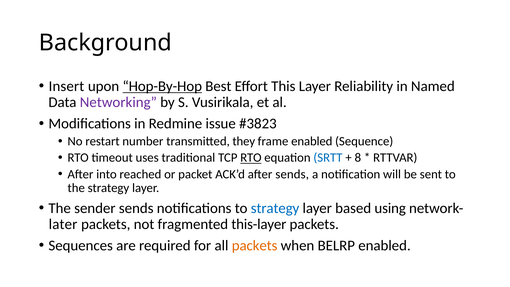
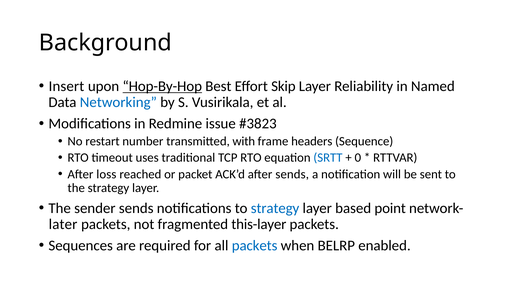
This: This -> Skip
Networking colour: purple -> blue
they: they -> with
frame enabled: enabled -> headers
RTO at (251, 158) underline: present -> none
8: 8 -> 0
into: into -> loss
using: using -> point
packets at (255, 246) colour: orange -> blue
